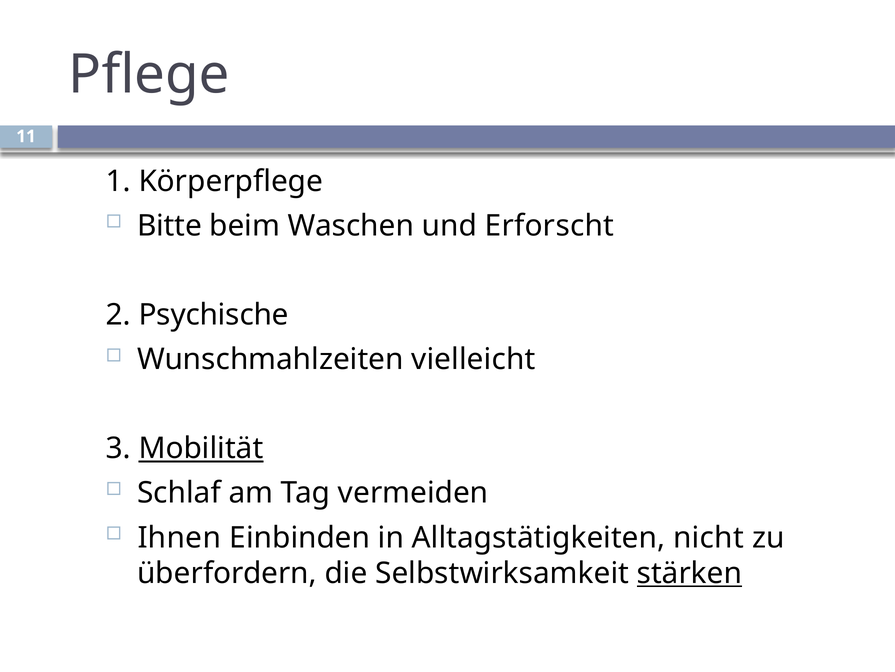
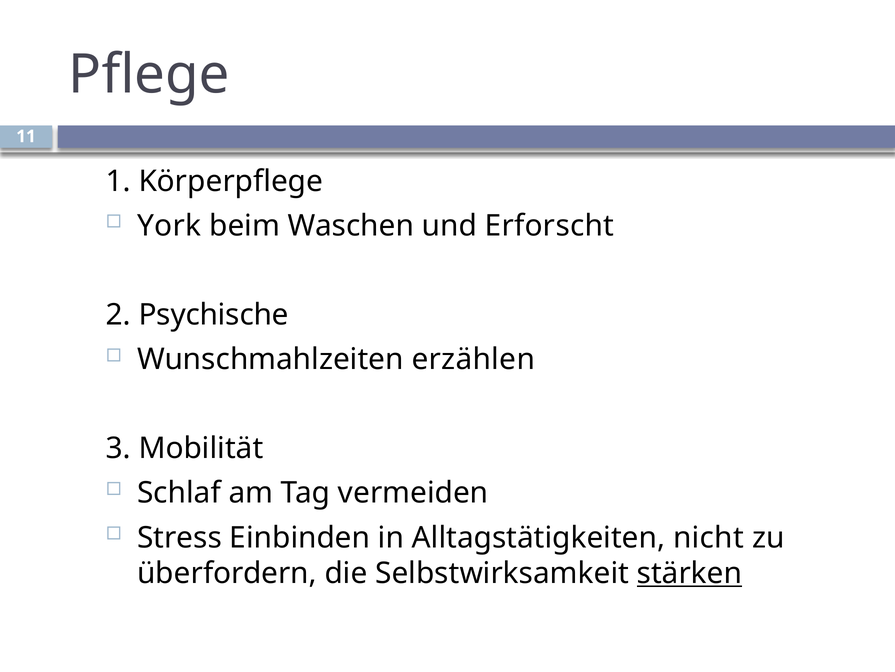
Bitte: Bitte -> York
vielleicht: vielleicht -> erzählen
Mobilität underline: present -> none
Ihnen: Ihnen -> Stress
